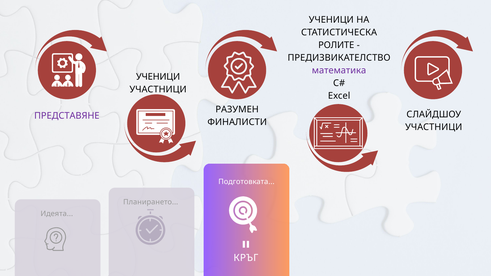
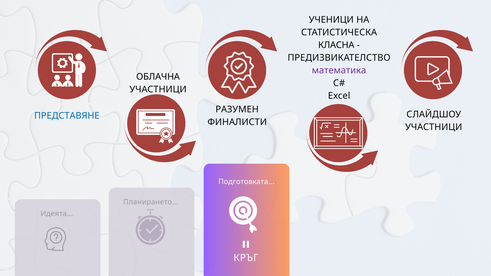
РОЛИТЕ: РОЛИТЕ -> КЛАСНА
УЧЕНИЦИ at (158, 77): УЧЕНИЦИ -> ОБЛАЧНА
ПРЕДСТАВЯНЕ colour: purple -> blue
